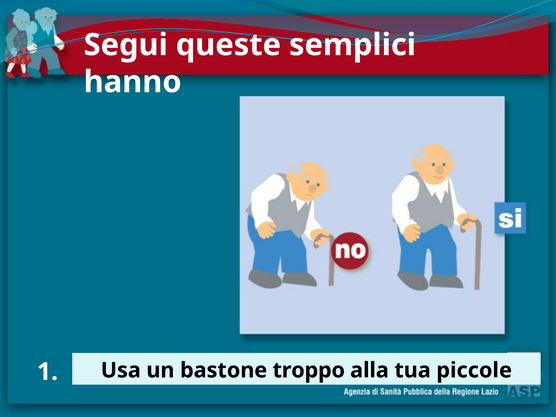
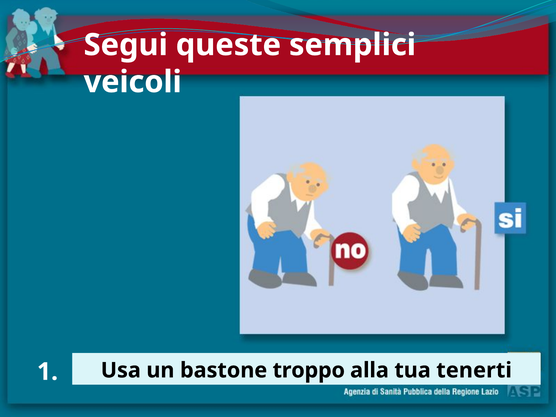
hanno: hanno -> veicoli
piccole: piccole -> tenerti
